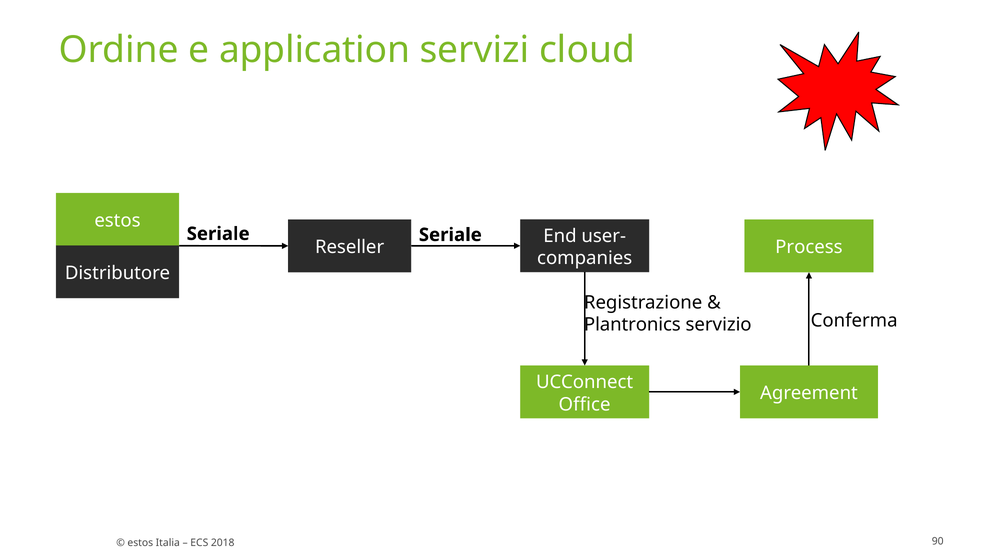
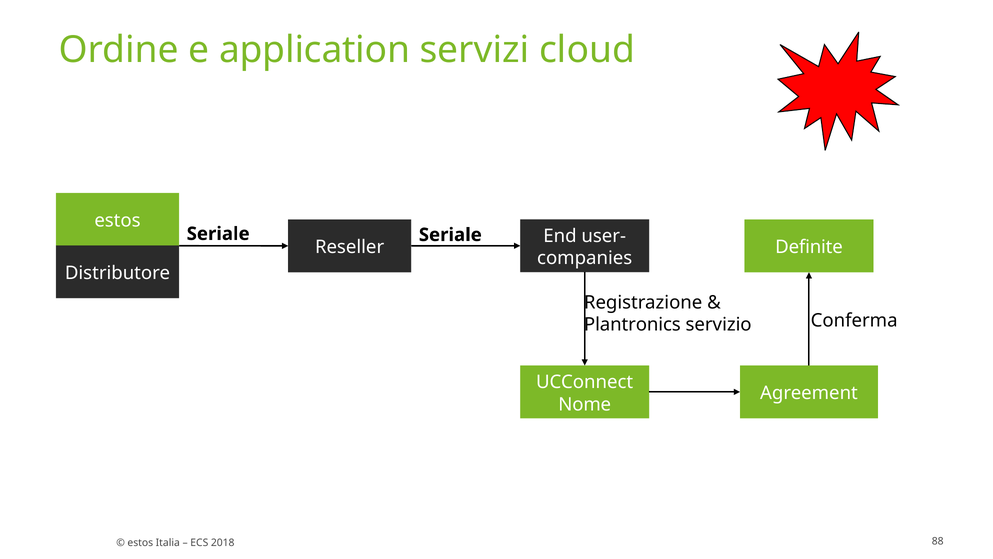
Process: Process -> Definite
Office: Office -> Nome
90: 90 -> 88
